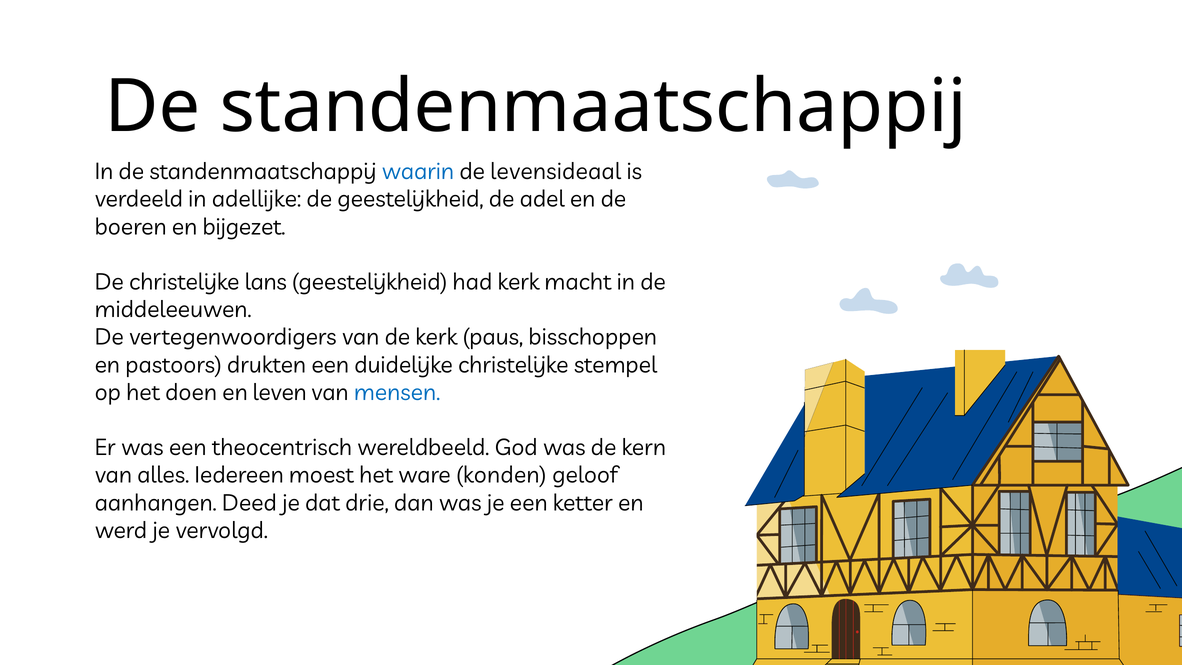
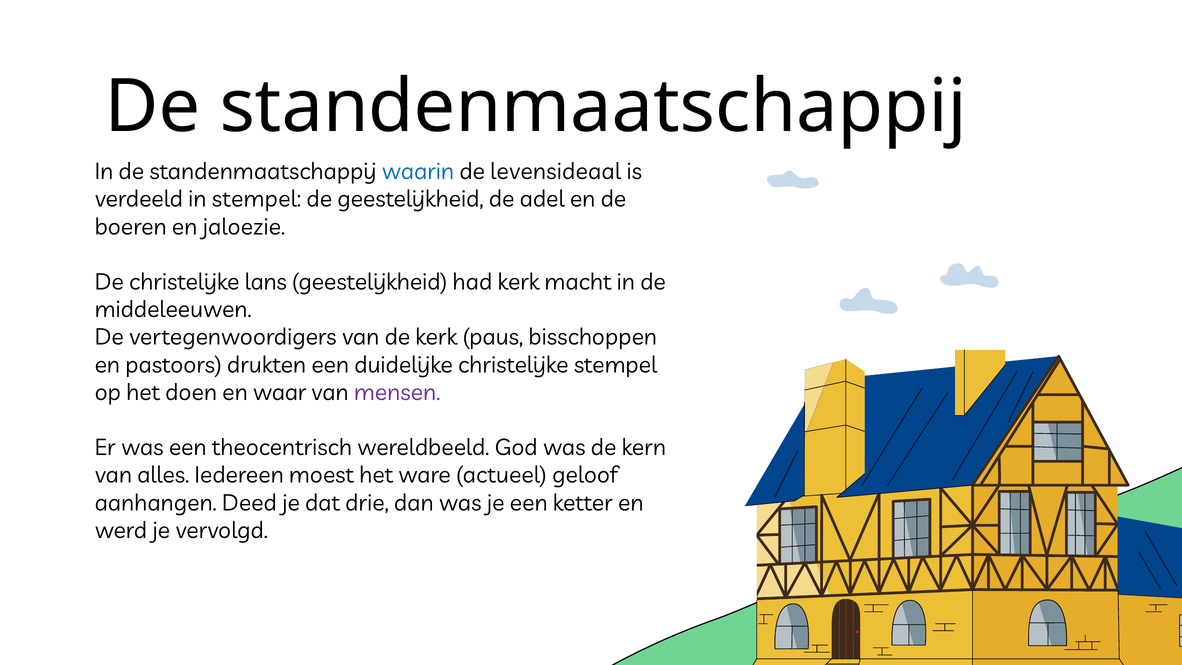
in adellijke: adellijke -> stempel
bijgezet: bijgezet -> jaloezie
leven: leven -> waar
mensen colour: blue -> purple
konden: konden -> actueel
